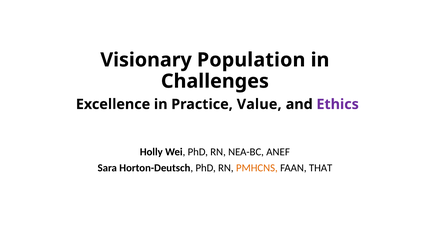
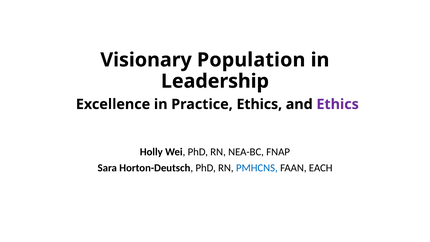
Challenges: Challenges -> Leadership
Practice Value: Value -> Ethics
ANEF: ANEF -> FNAP
PMHCNS colour: orange -> blue
THAT: THAT -> EACH
